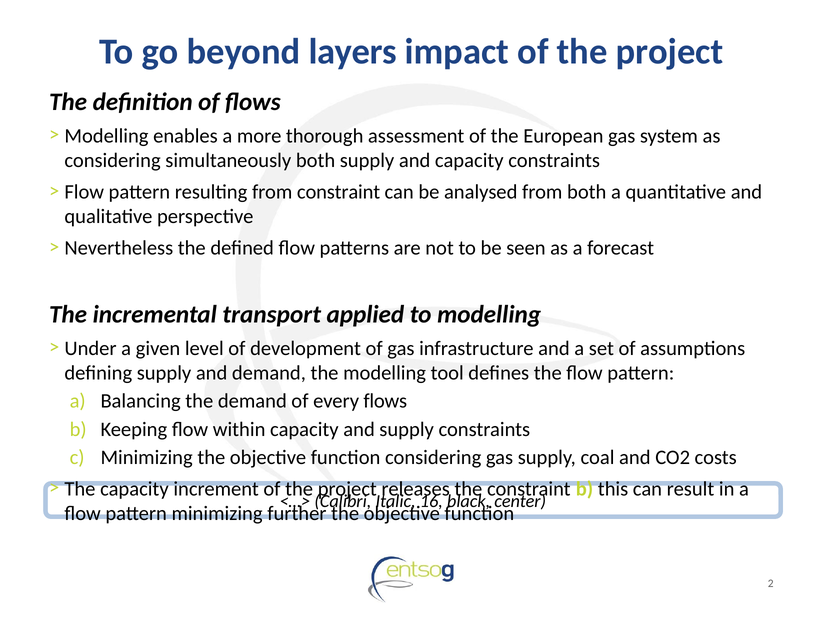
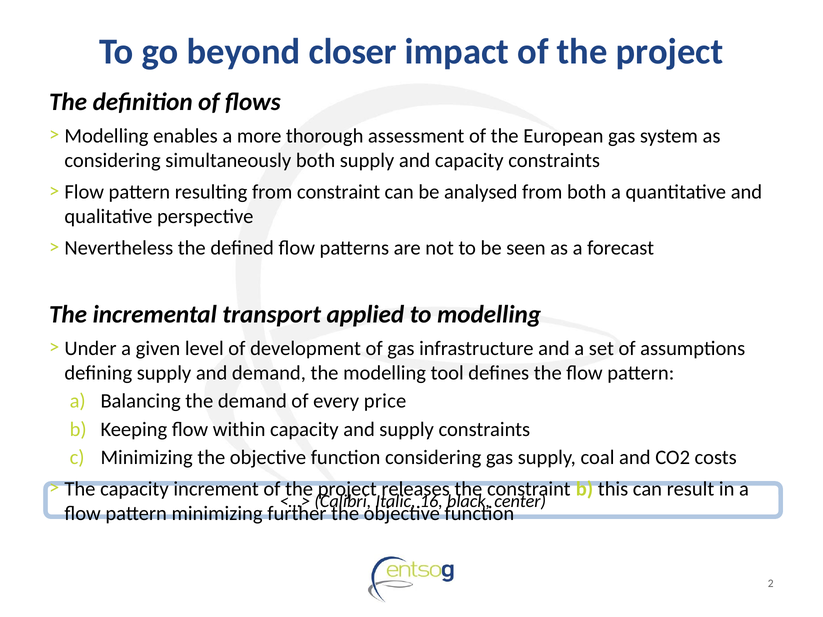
layers: layers -> closer
every flows: flows -> price
